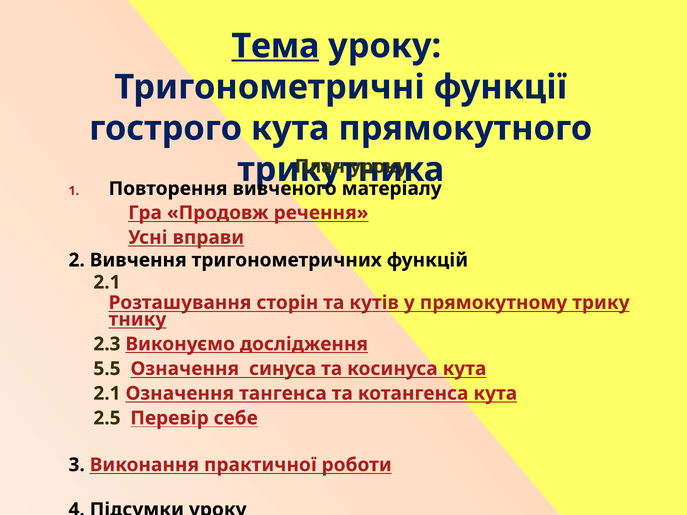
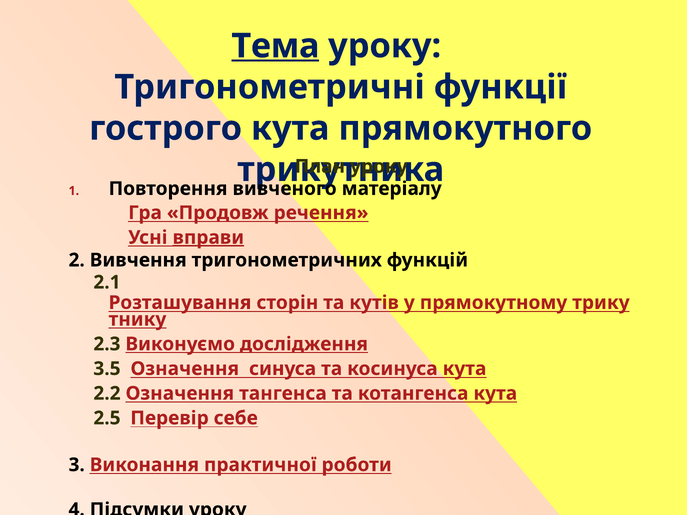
вправи underline: none -> present
5.5: 5.5 -> 3.5
2.1 at (107, 394): 2.1 -> 2.2
